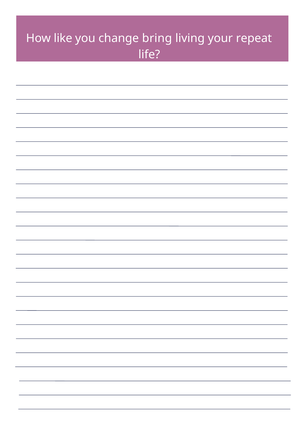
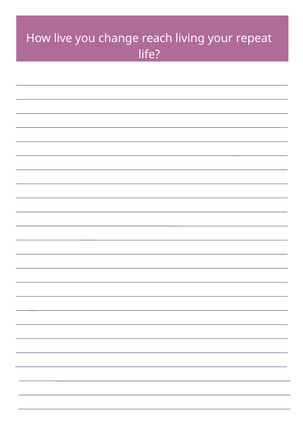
like: like -> live
bring: bring -> reach
